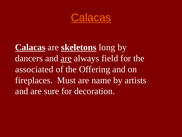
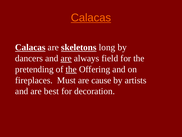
associated: associated -> pretending
the at (71, 69) underline: none -> present
name: name -> cause
sure: sure -> best
